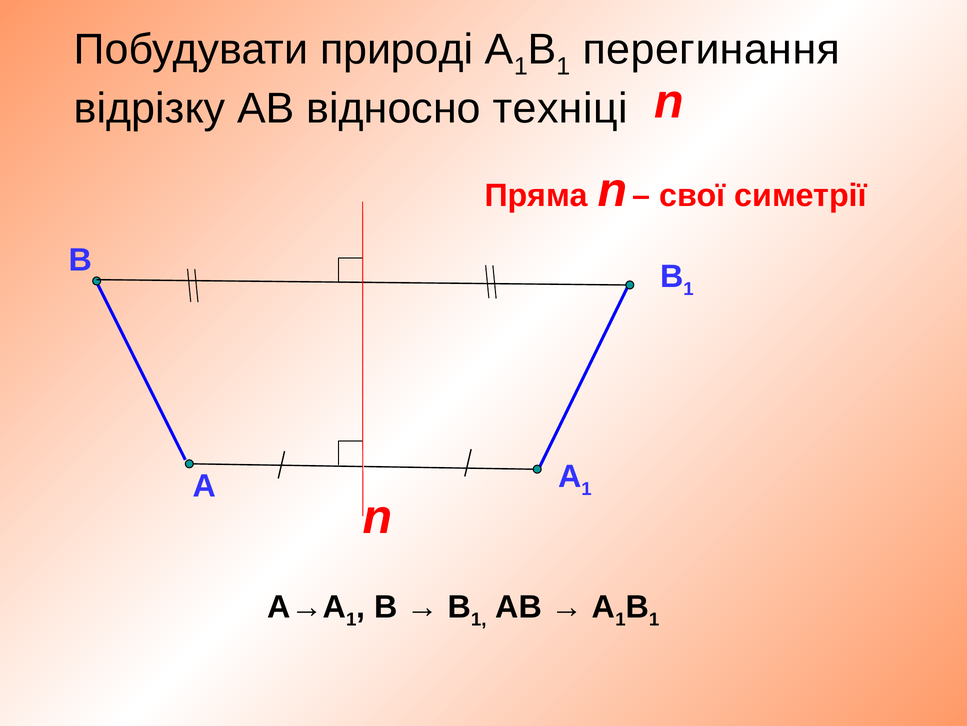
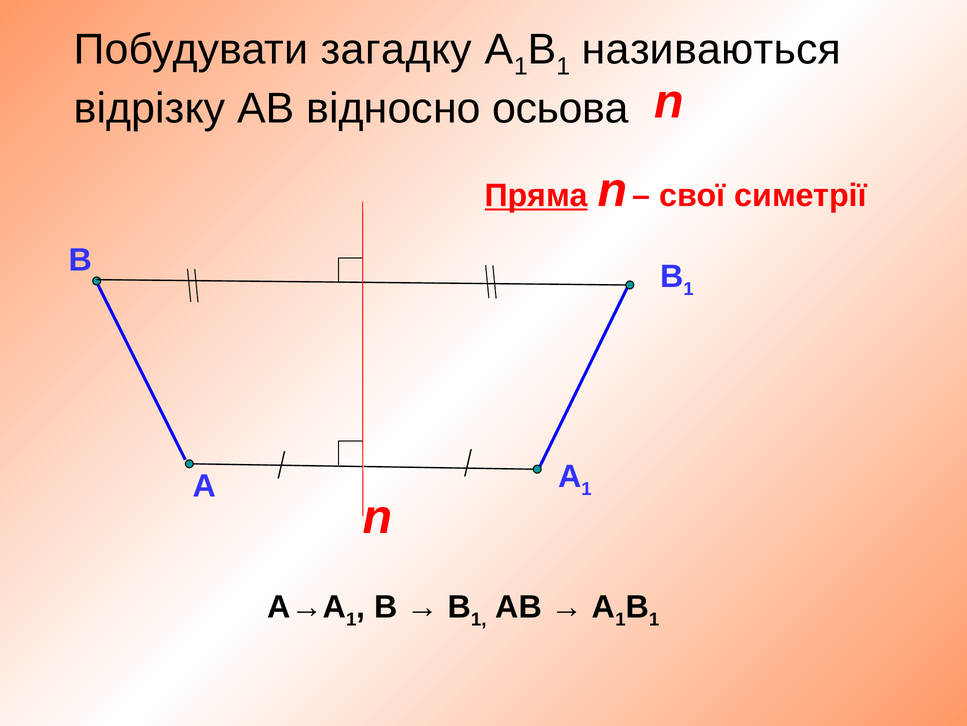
природі: природі -> загадку
перегинання: перегинання -> називаються
техніці: техніці -> осьова
Пряма underline: none -> present
